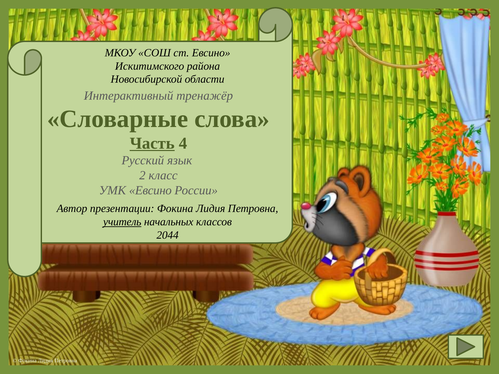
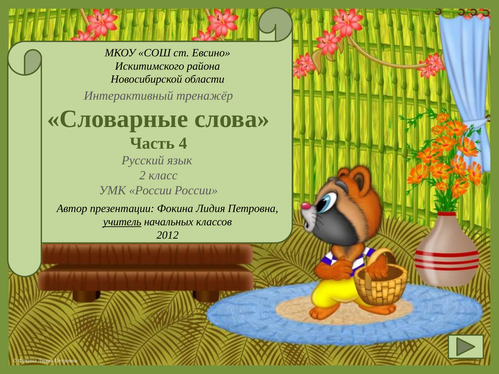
Часть underline: present -> none
УМК Евсино: Евсино -> России
2044: 2044 -> 2012
